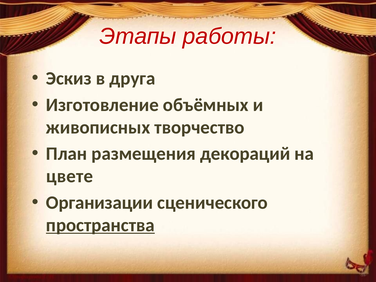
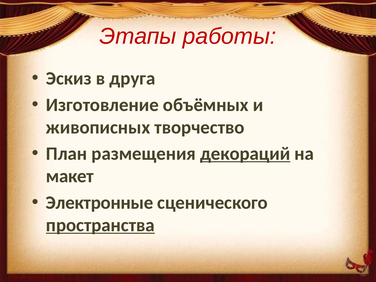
декораций underline: none -> present
цвете: цвете -> макет
Организации: Организации -> Электронные
